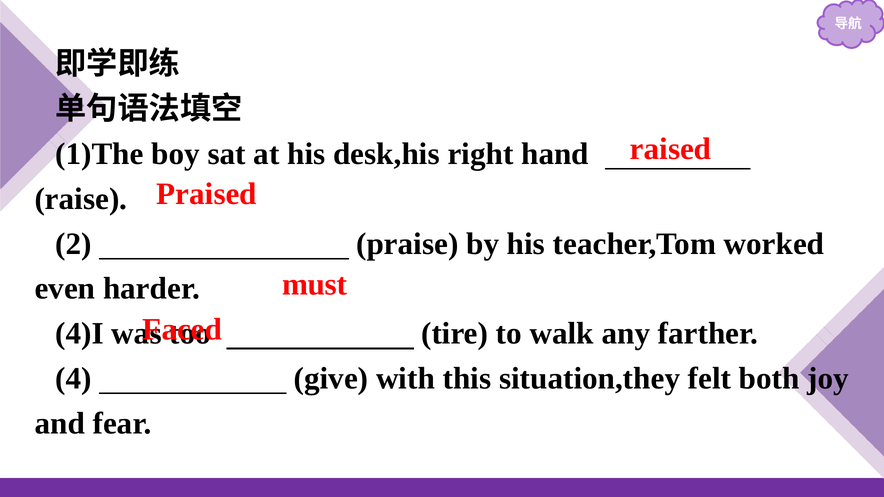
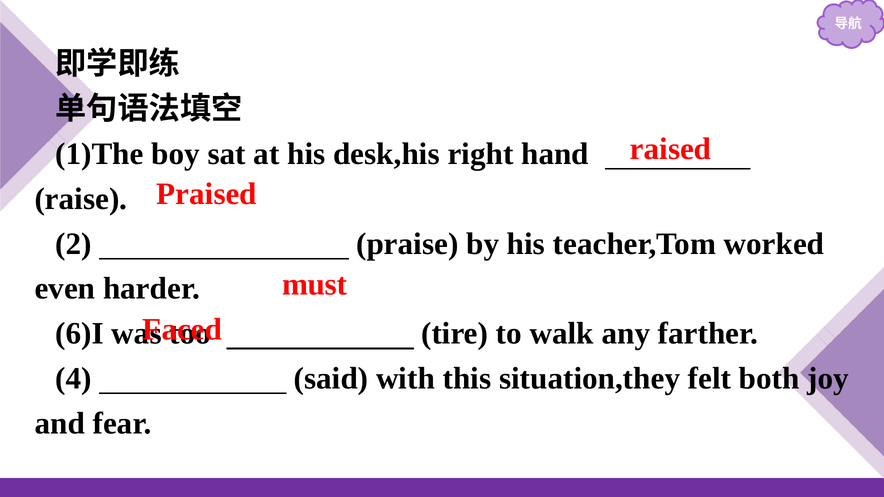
4)I: 4)I -> 6)I
give: give -> said
